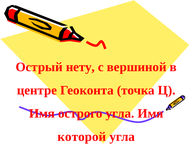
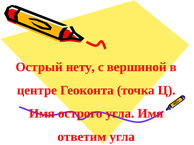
которой: которой -> ответим
